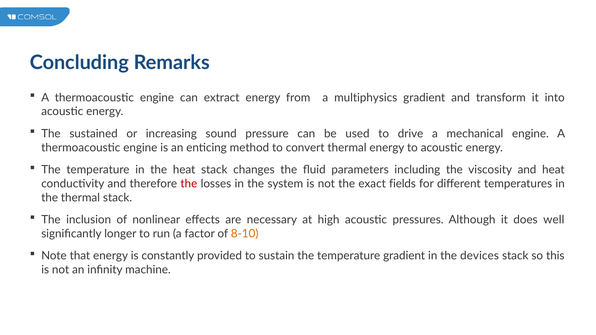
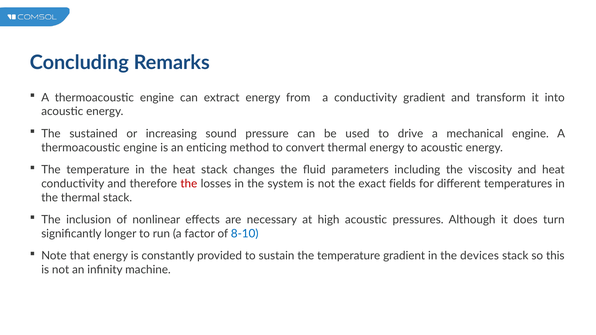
a multiphysics: multiphysics -> conductivity
well: well -> turn
8-10 colour: orange -> blue
